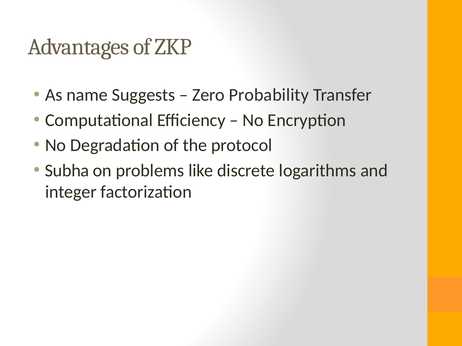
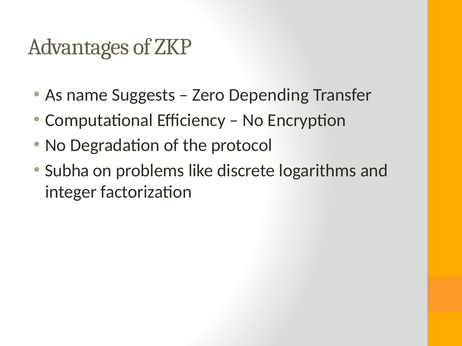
Probability: Probability -> Depending
